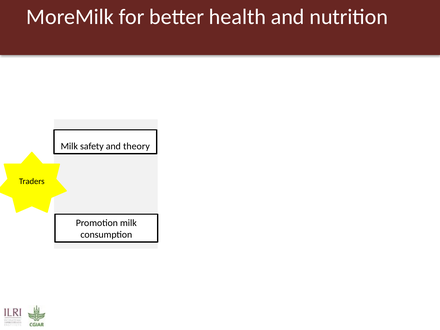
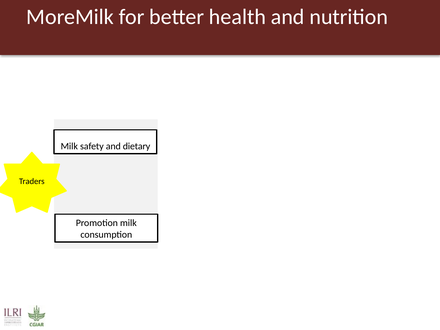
theory: theory -> dietary
